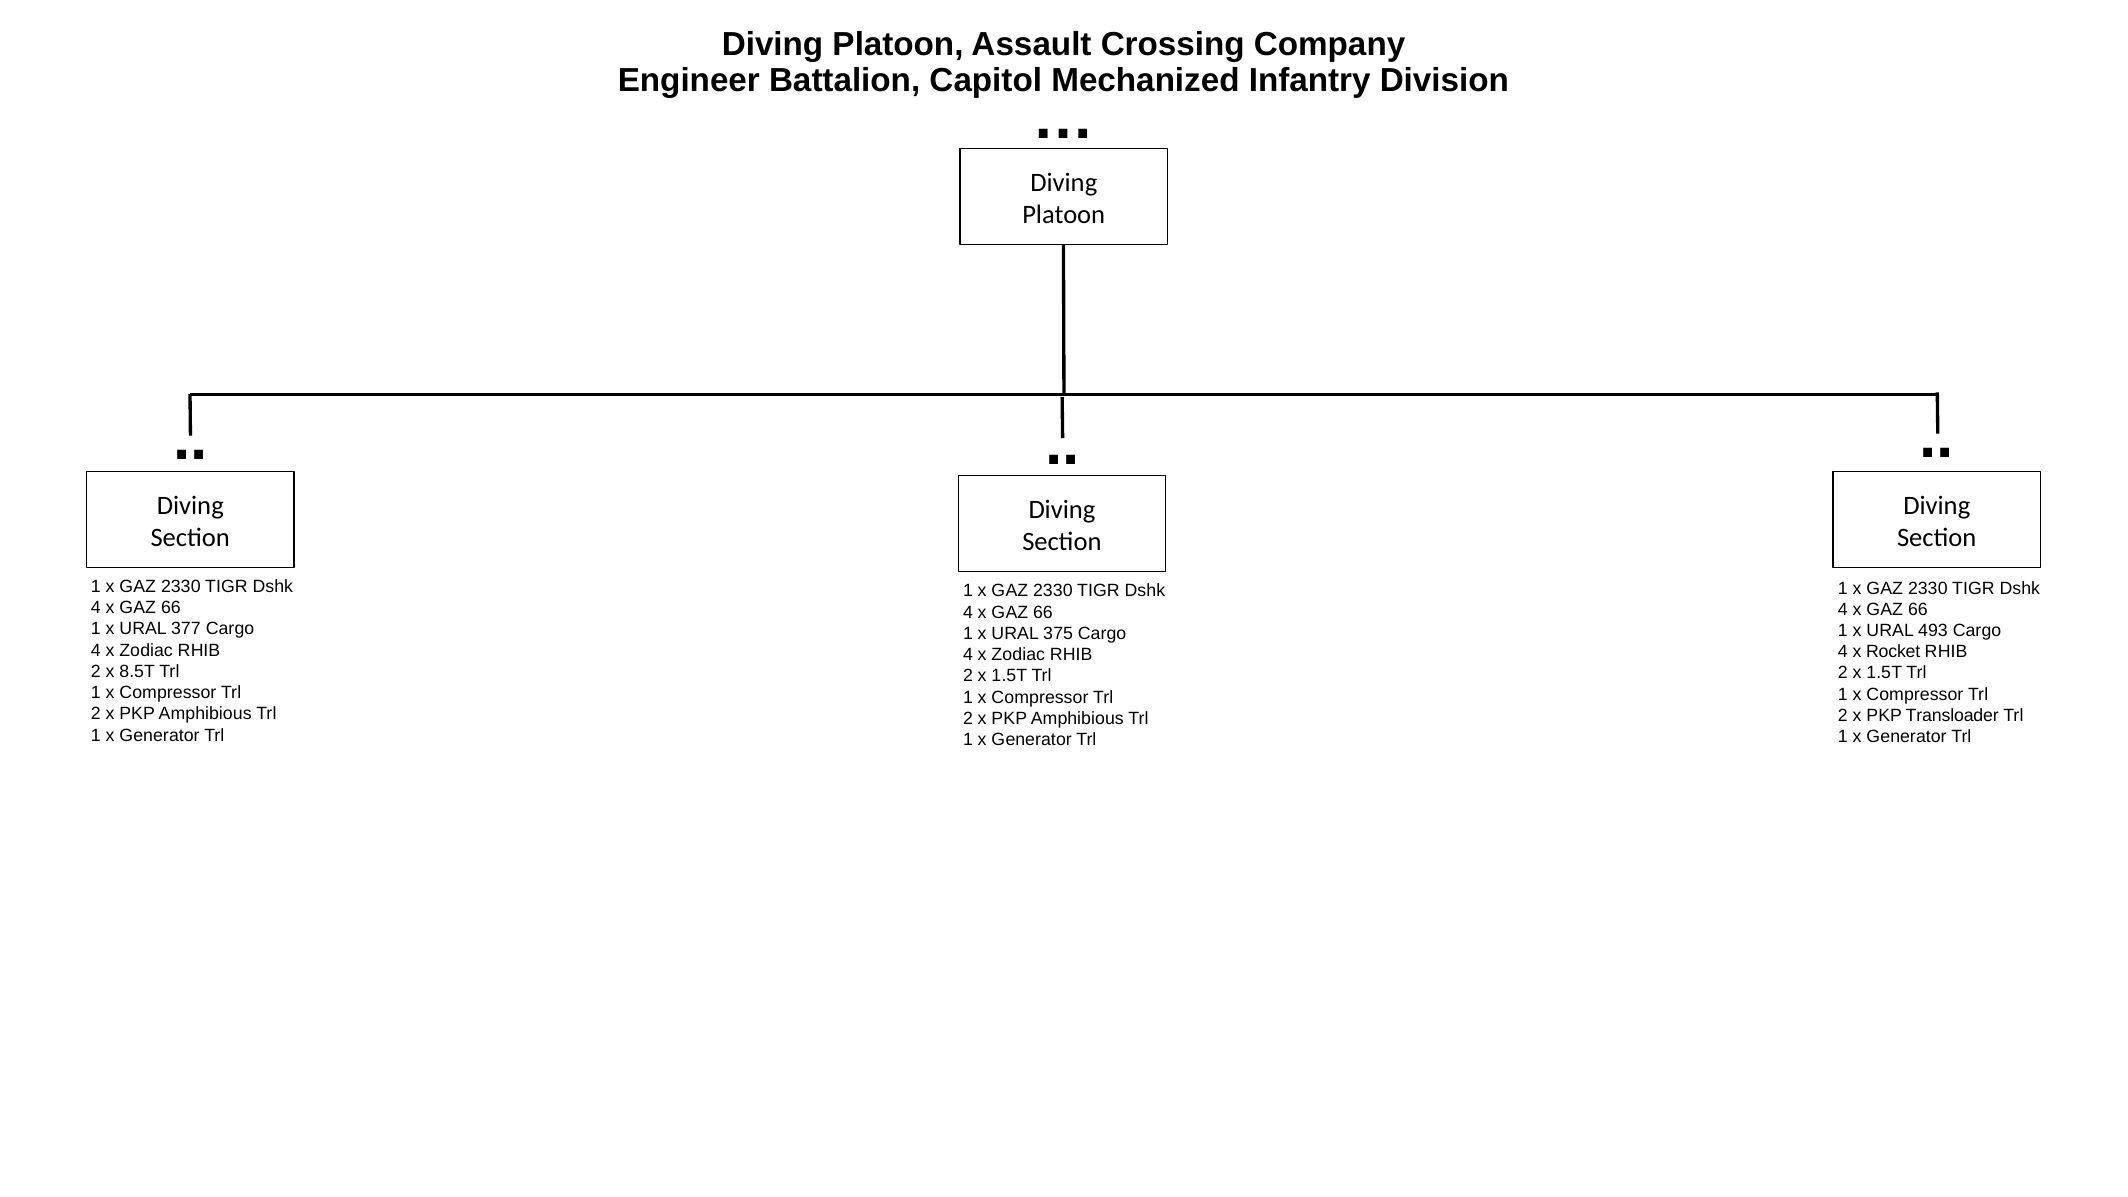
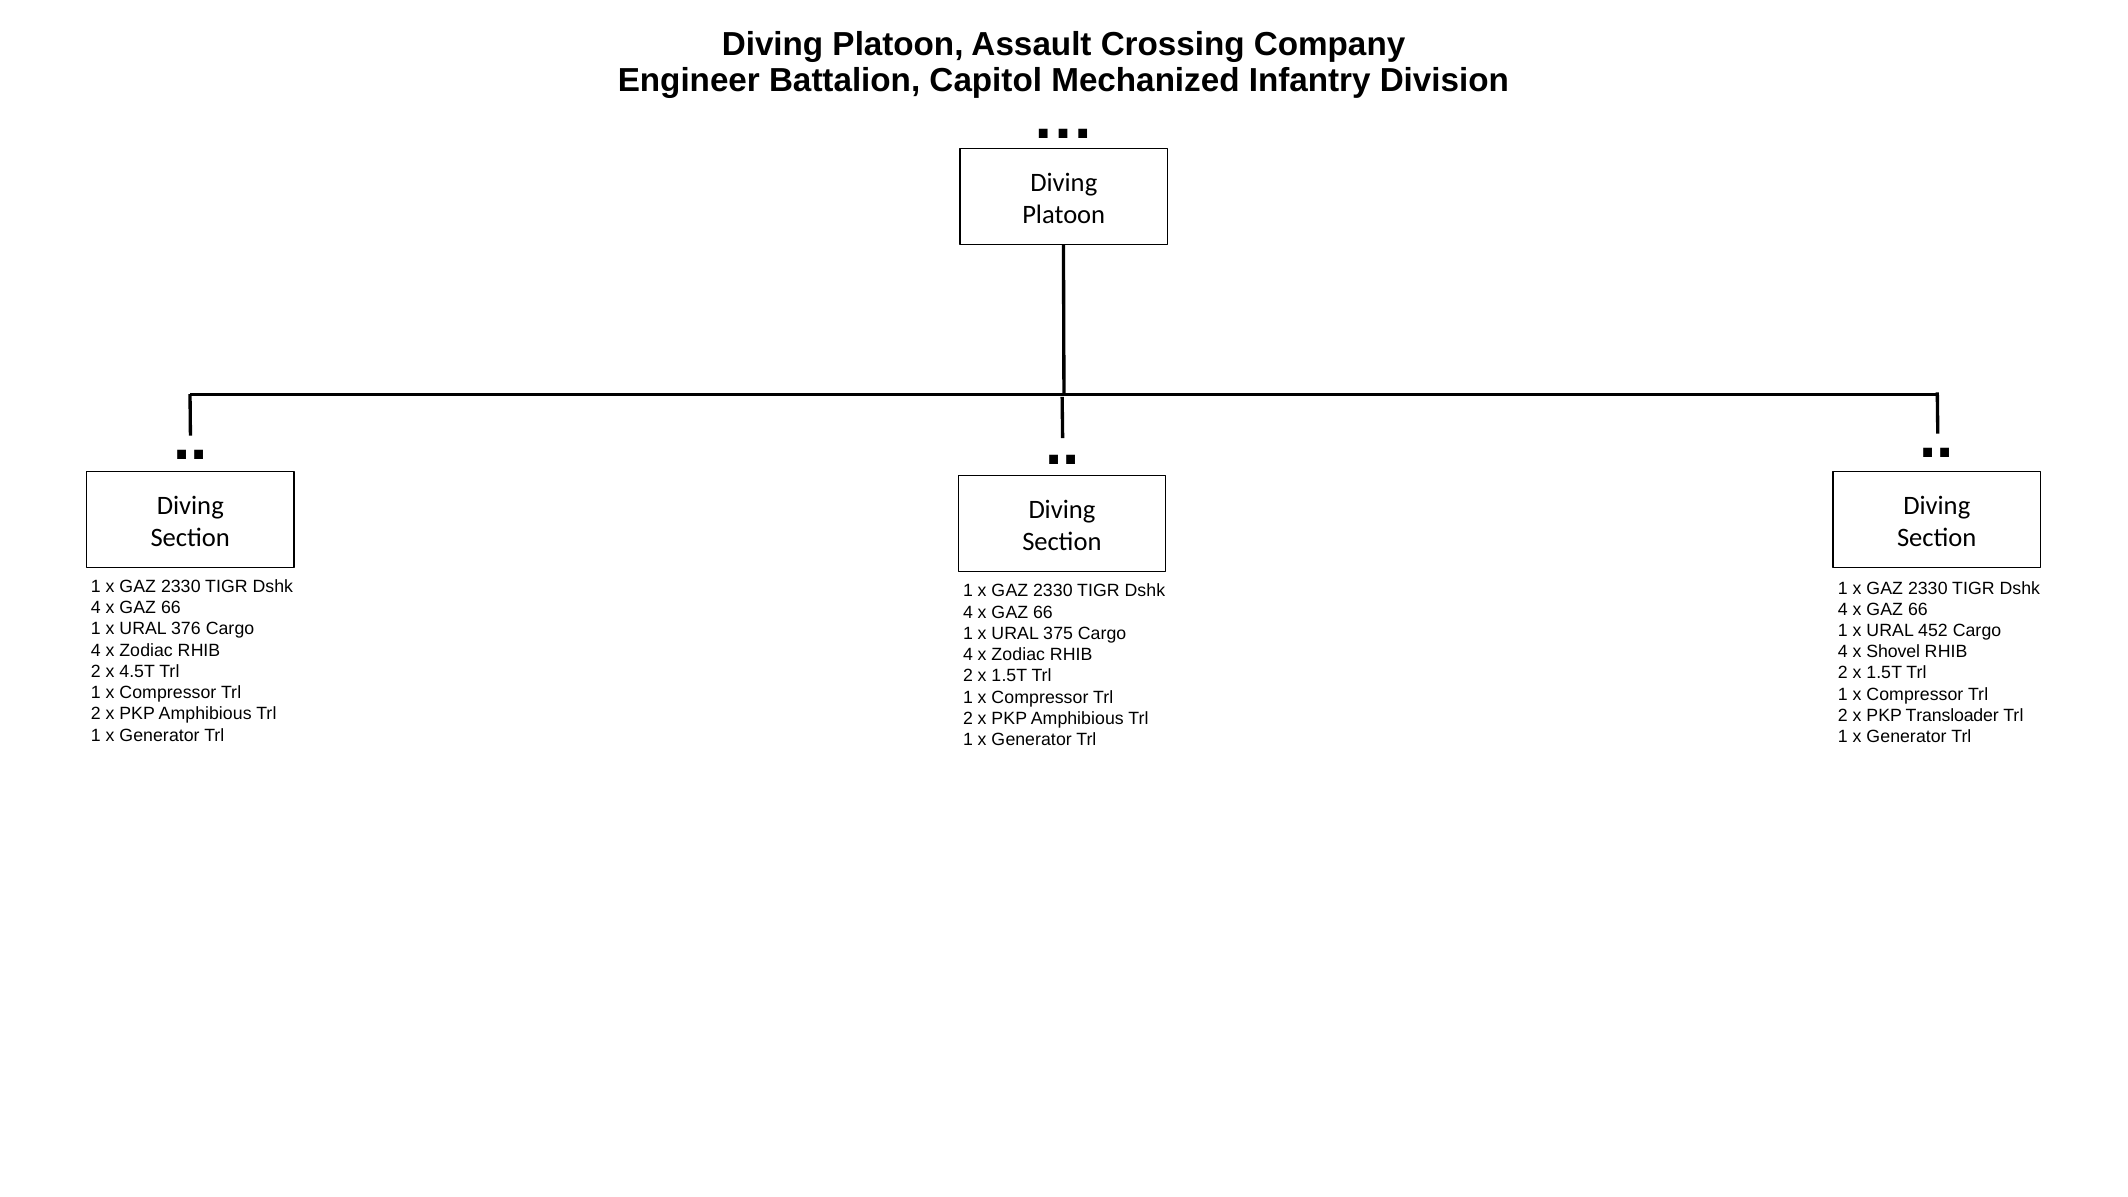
377: 377 -> 376
493: 493 -> 452
Rocket: Rocket -> Shovel
8.5T: 8.5T -> 4.5T
